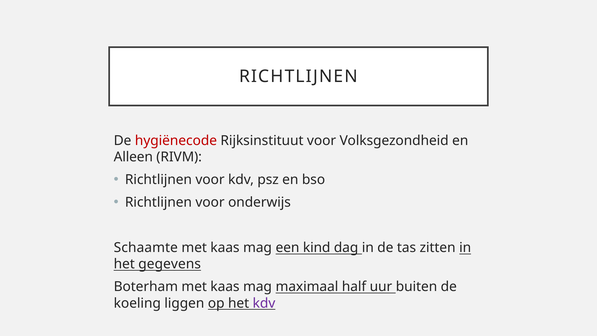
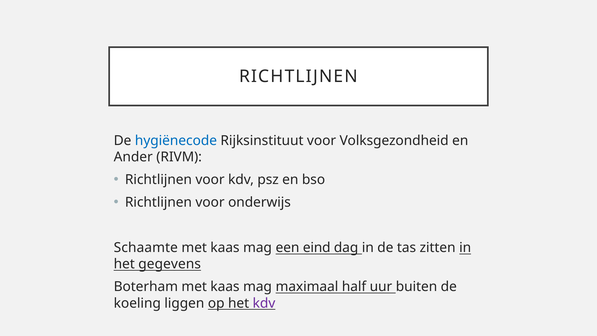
hygiënecode colour: red -> blue
Alleen: Alleen -> Ander
kind: kind -> eind
